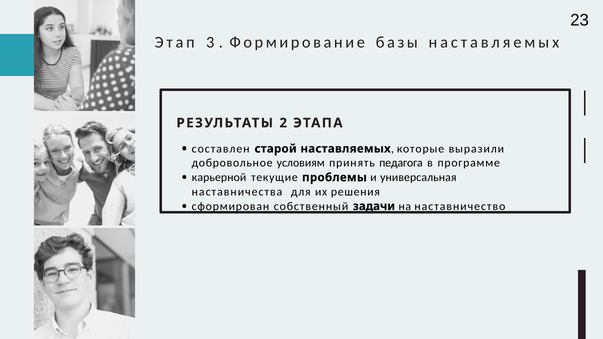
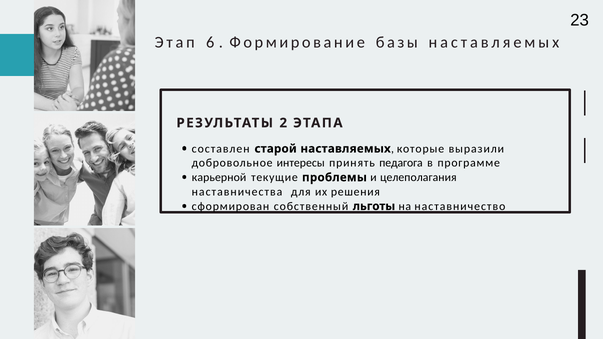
3: 3 -> 6
условиям: условиям -> интересы
универсальная: универсальная -> целеполагания
задачи: задачи -> льготы
